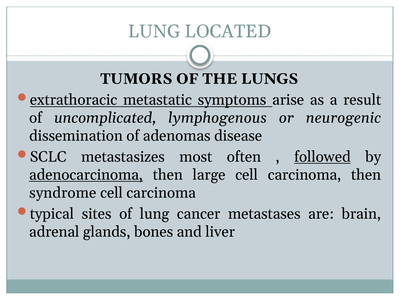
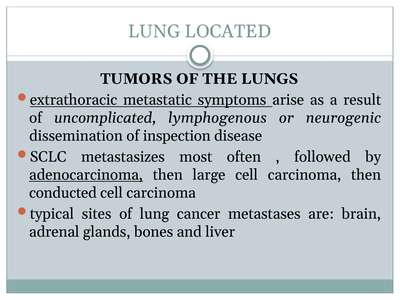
adenomas: adenomas -> inspection
followed underline: present -> none
syndrome: syndrome -> conducted
